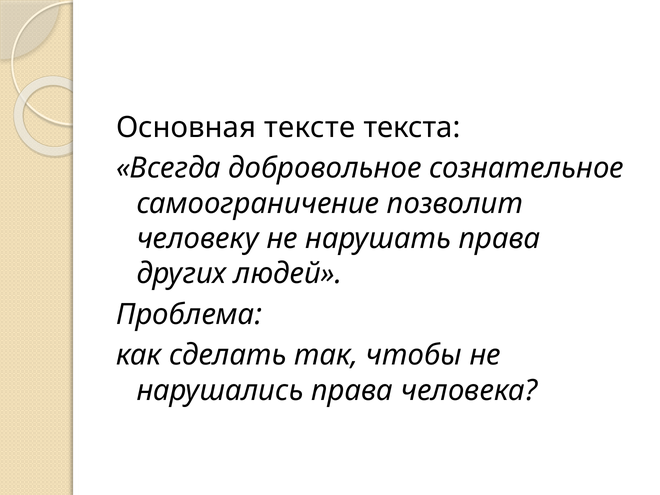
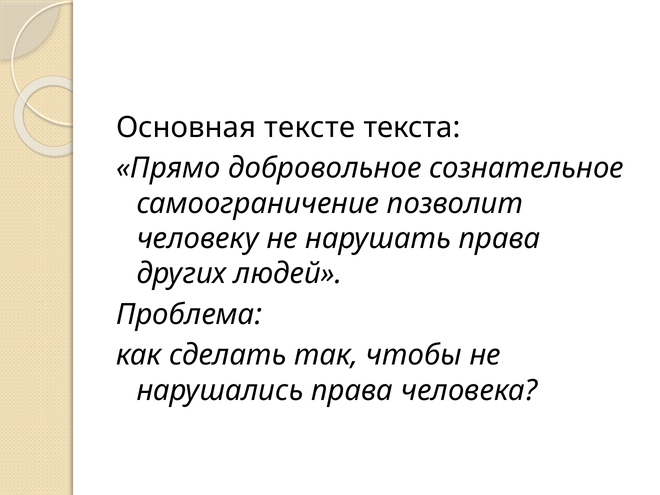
Всегда: Всегда -> Прямо
